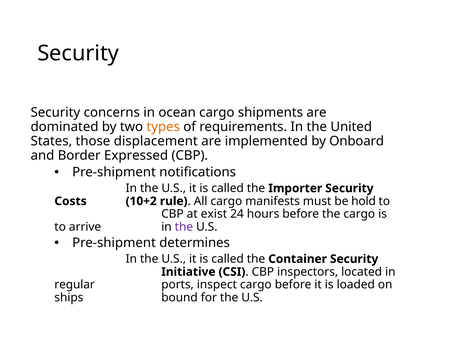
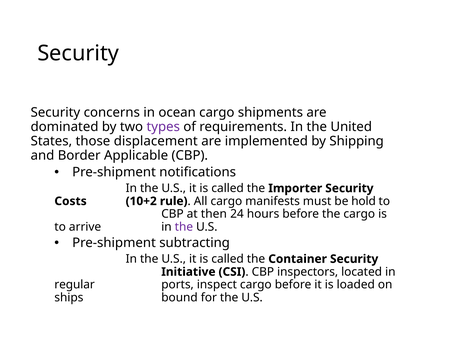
types colour: orange -> purple
Onboard: Onboard -> Shipping
Expressed: Expressed -> Applicable
exist: exist -> then
determines: determines -> subtracting
